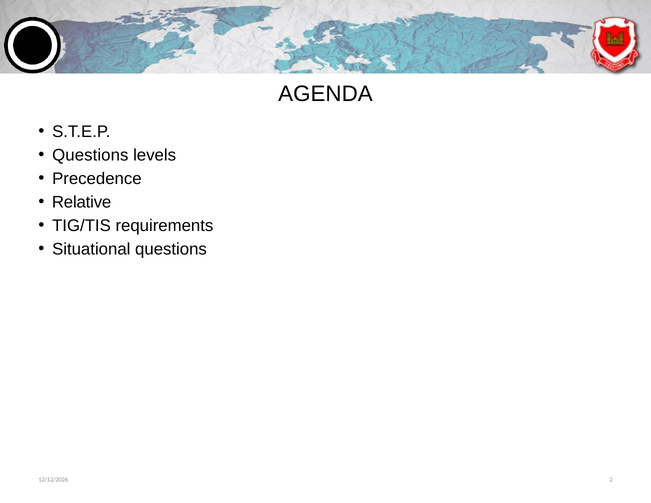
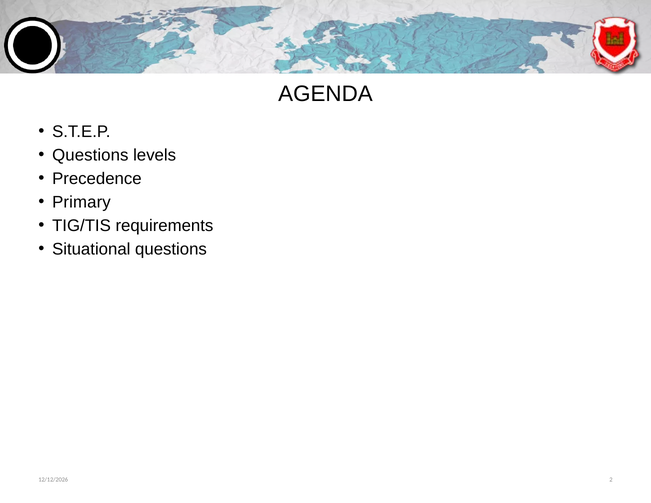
Relative: Relative -> Primary
